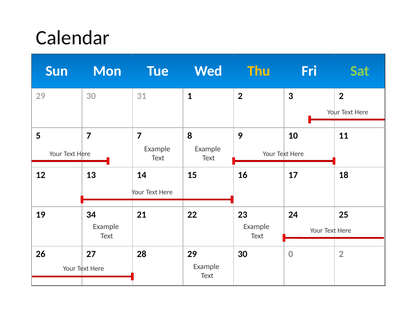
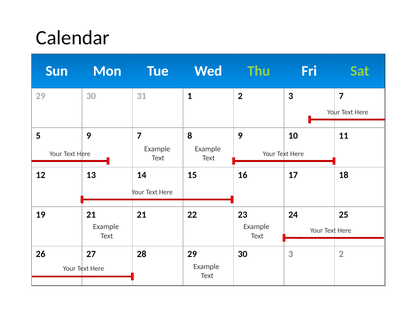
Thu colour: yellow -> light green
3 2: 2 -> 7
5 7: 7 -> 9
19 34: 34 -> 21
30 0: 0 -> 3
